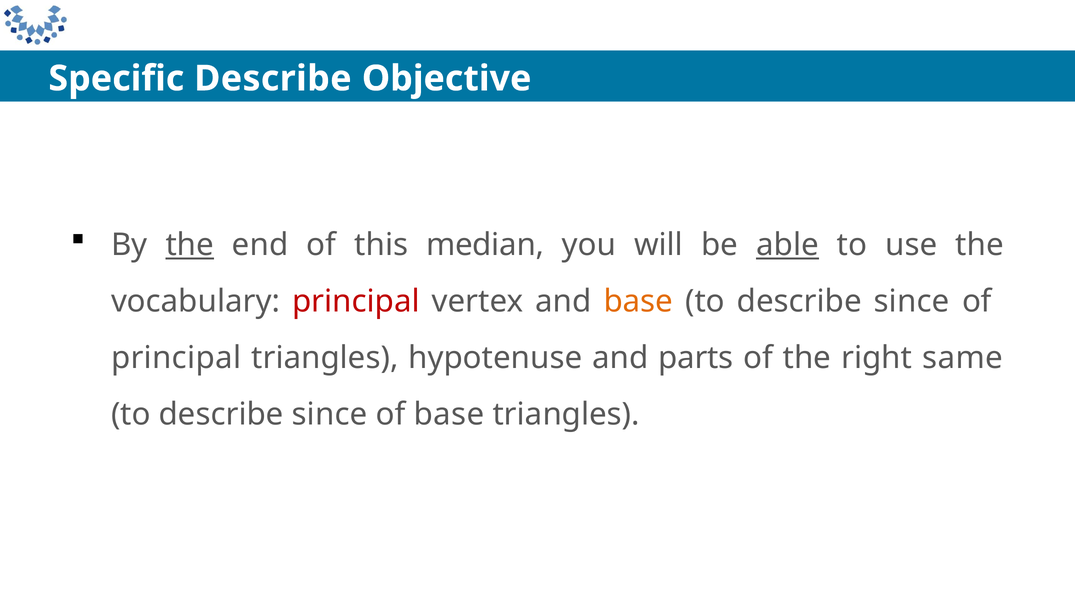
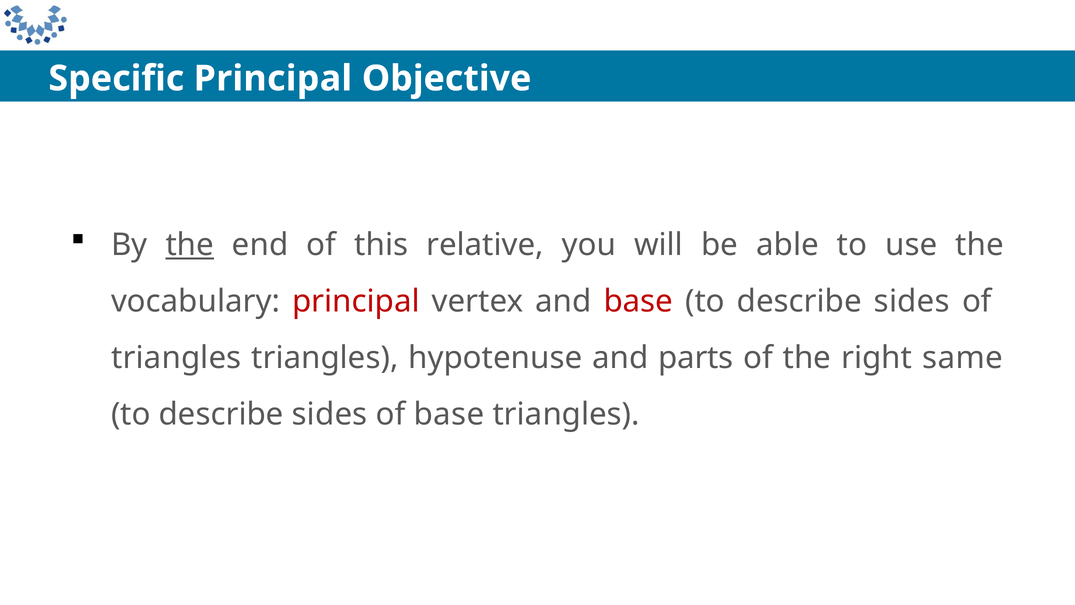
Specific Describe: Describe -> Principal
median: median -> relative
able underline: present -> none
base at (638, 301) colour: orange -> red
since at (912, 301): since -> sides
principal at (176, 358): principal -> triangles
since at (330, 414): since -> sides
